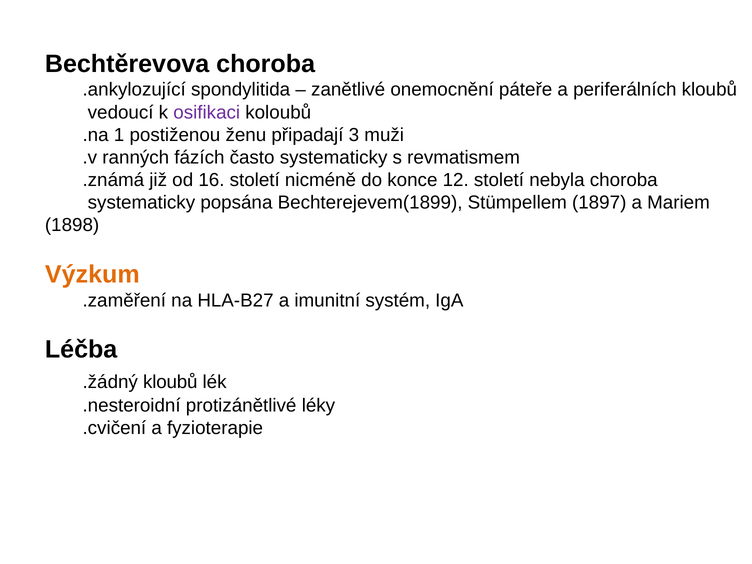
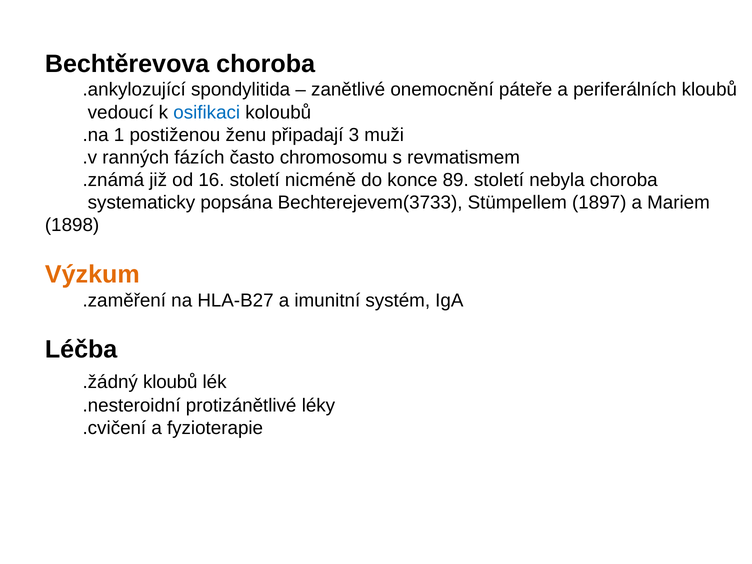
osifikaci colour: purple -> blue
často systematicky: systematicky -> chromosomu
12: 12 -> 89
Bechterejevem(1899: Bechterejevem(1899 -> Bechterejevem(3733
